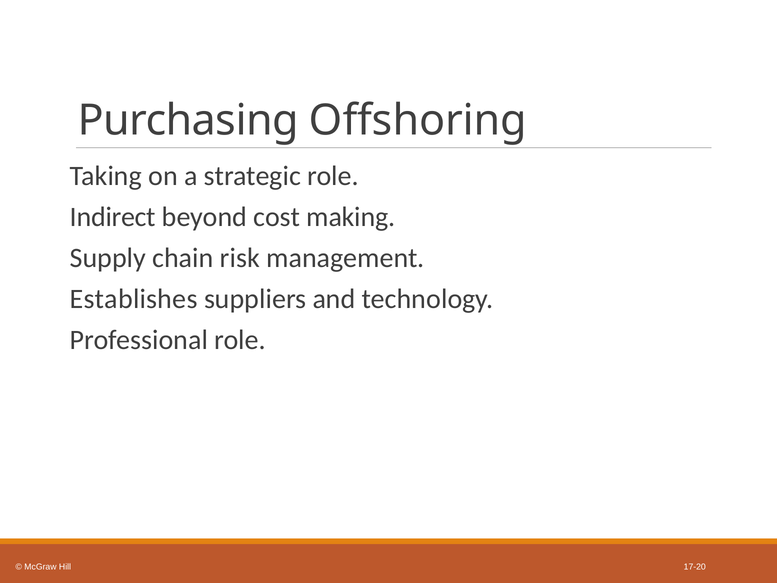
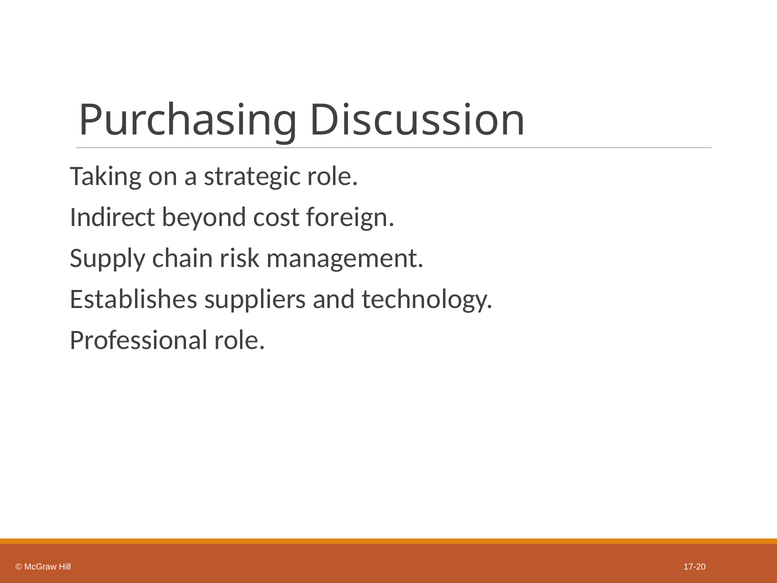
Offshoring: Offshoring -> Discussion
making: making -> foreign
